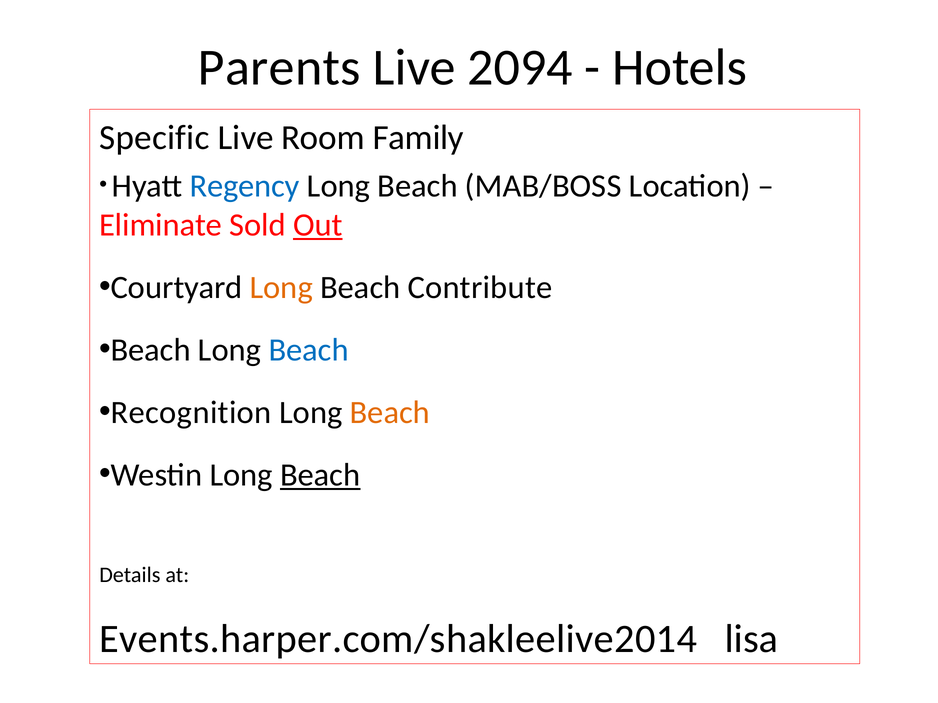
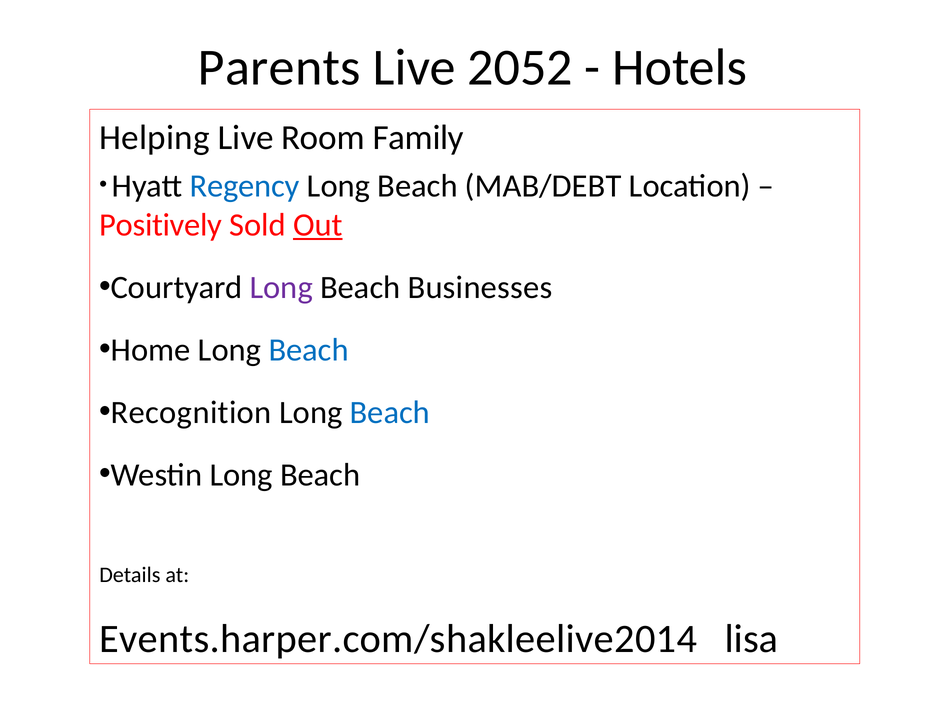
2094: 2094 -> 2052
Specific: Specific -> Helping
MAB/BOSS: MAB/BOSS -> MAB/DEBT
Eliminate: Eliminate -> Positively
Long at (281, 288) colour: orange -> purple
Contribute: Contribute -> Businesses
Beach at (151, 350): Beach -> Home
Beach at (390, 413) colour: orange -> blue
Beach at (320, 475) underline: present -> none
